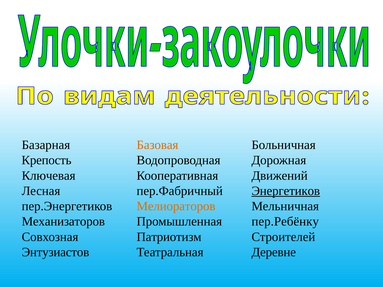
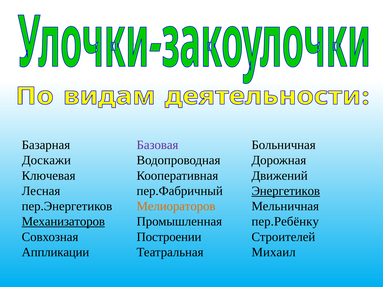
Базовая colour: orange -> purple
Крепость: Крепость -> Доскажи
Механизаторов underline: none -> present
Патриотизм: Патриотизм -> Построении
Энтузиастов: Энтузиастов -> Аппликации
Деревне: Деревне -> Михаил
